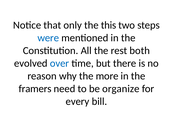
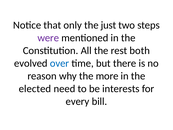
this: this -> just
were colour: blue -> purple
framers: framers -> elected
organize: organize -> interests
